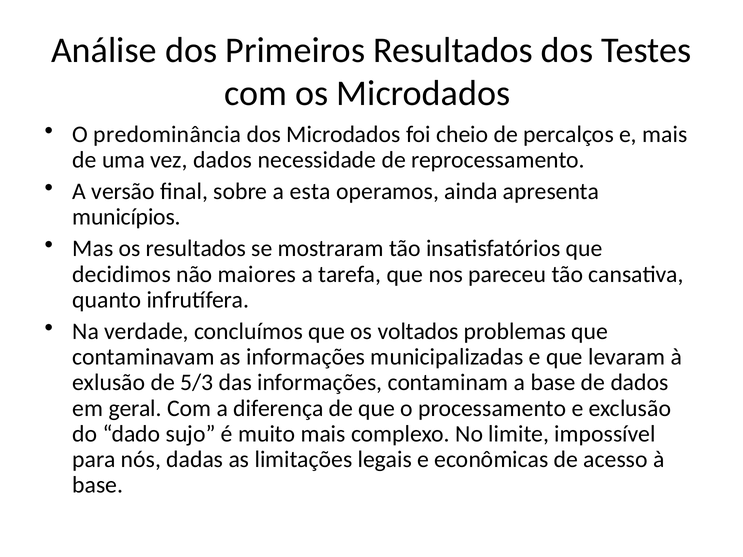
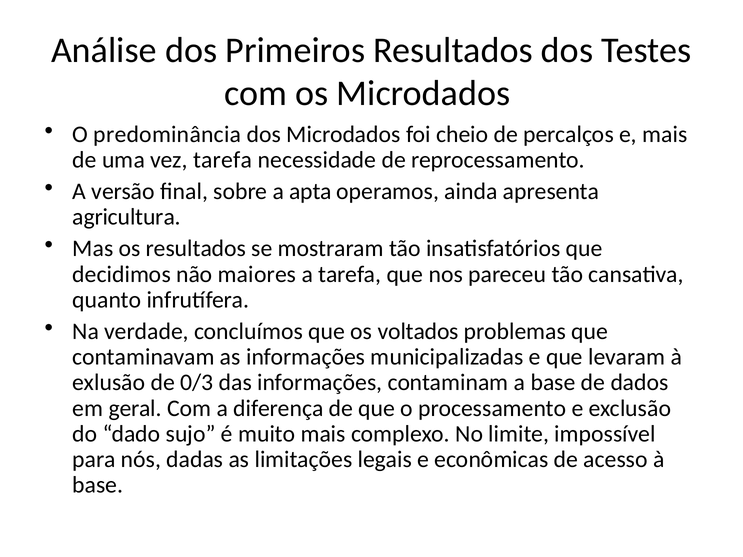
vez dados: dados -> tarefa
esta: esta -> apta
municípios: municípios -> agricultura
5/3: 5/3 -> 0/3
